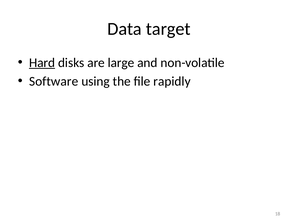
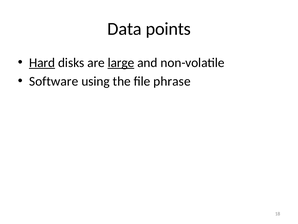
target: target -> points
large underline: none -> present
rapidly: rapidly -> phrase
